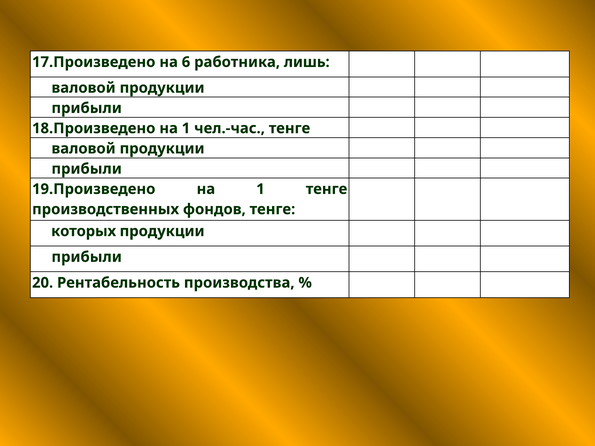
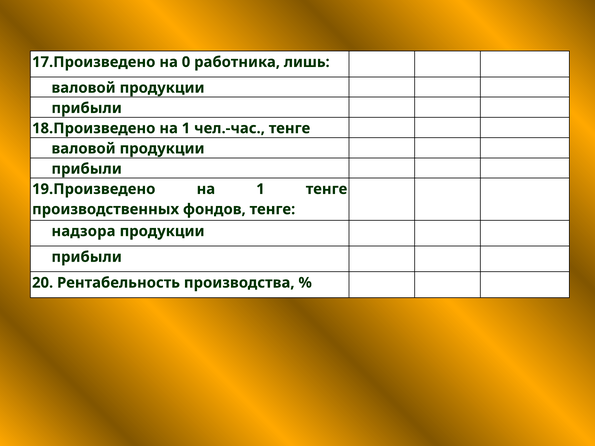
6: 6 -> 0
которых: которых -> надзора
